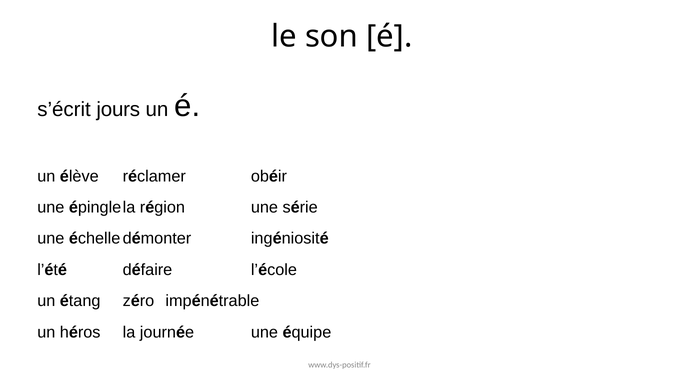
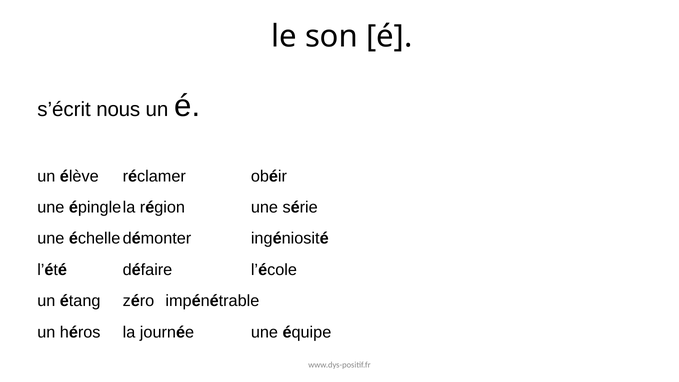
jours: jours -> nous
